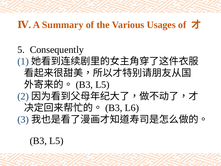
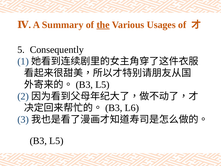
the underline: none -> present
